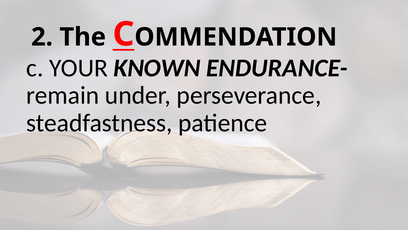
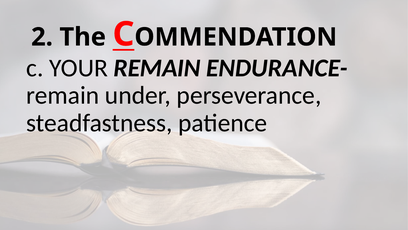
YOUR KNOWN: KNOWN -> REMAIN
